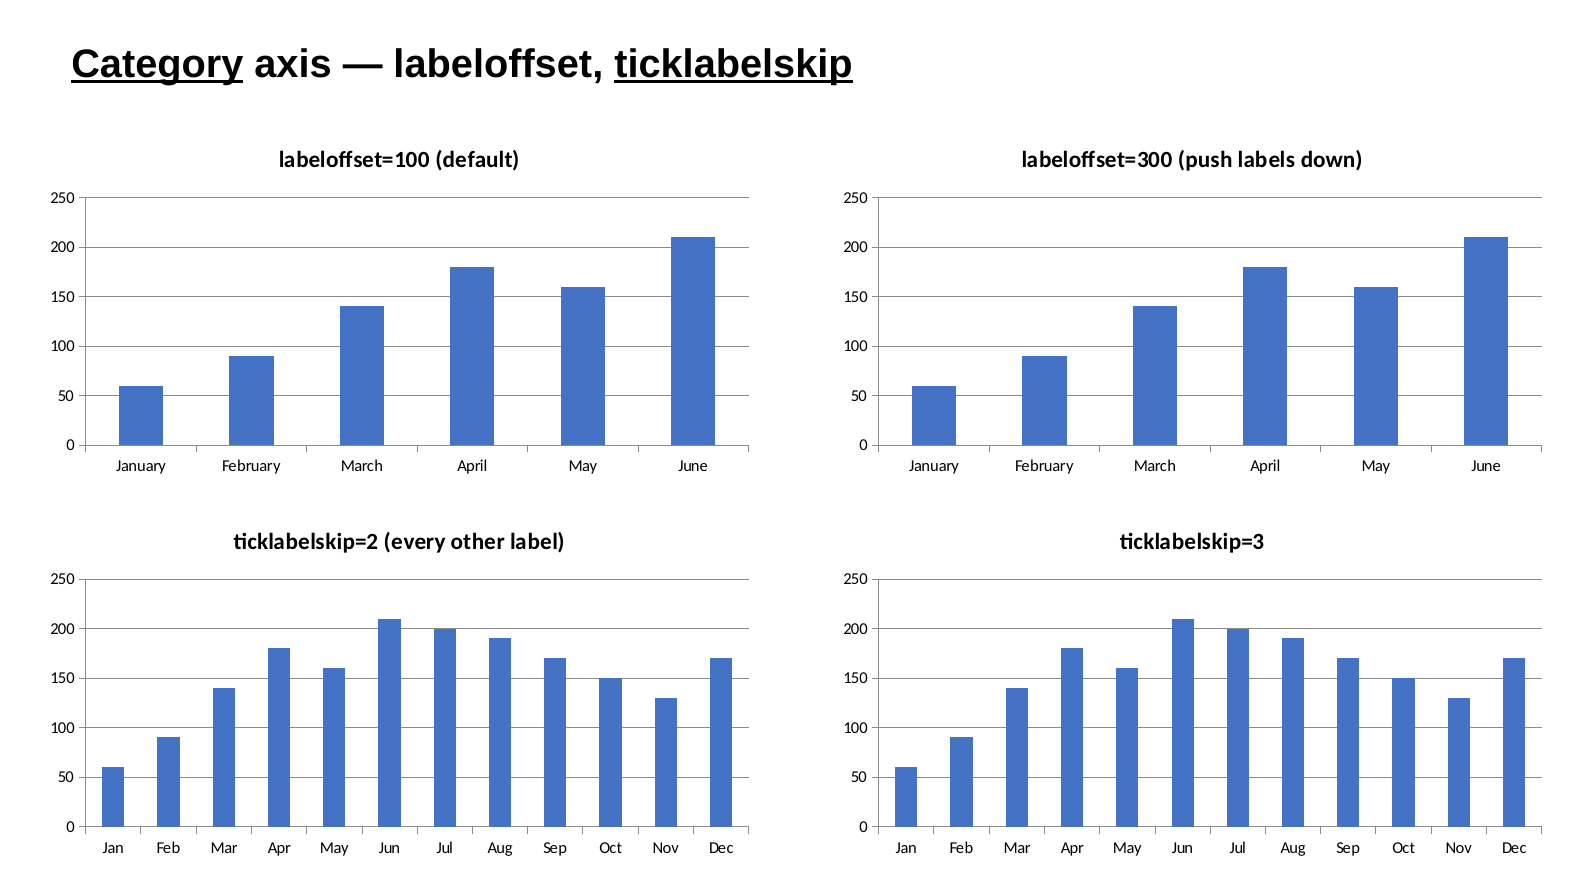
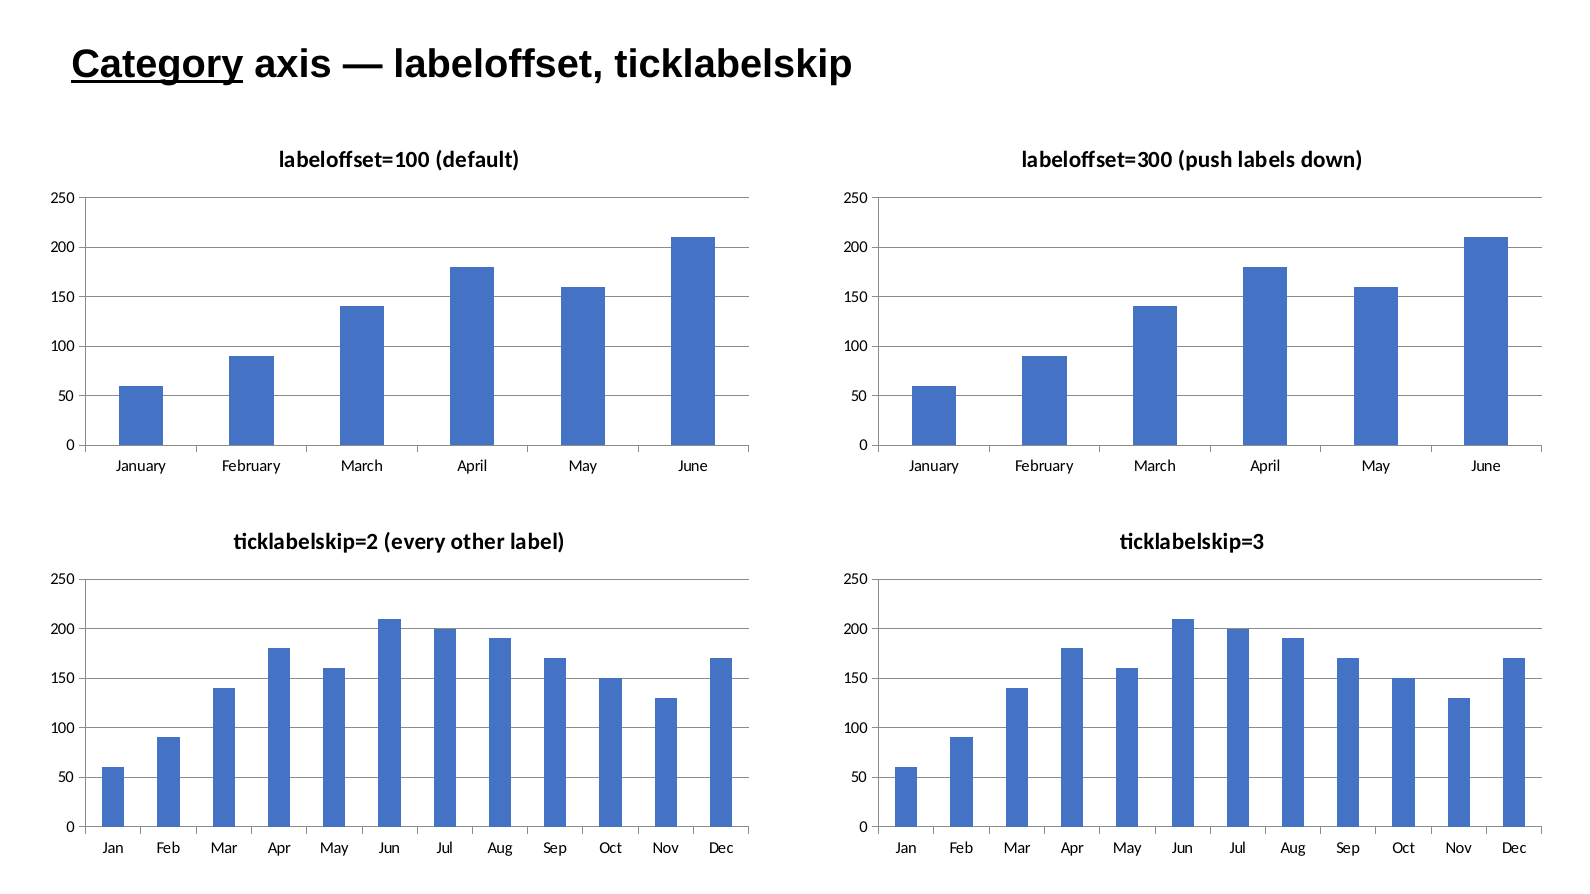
ticklabelskip underline: present -> none
